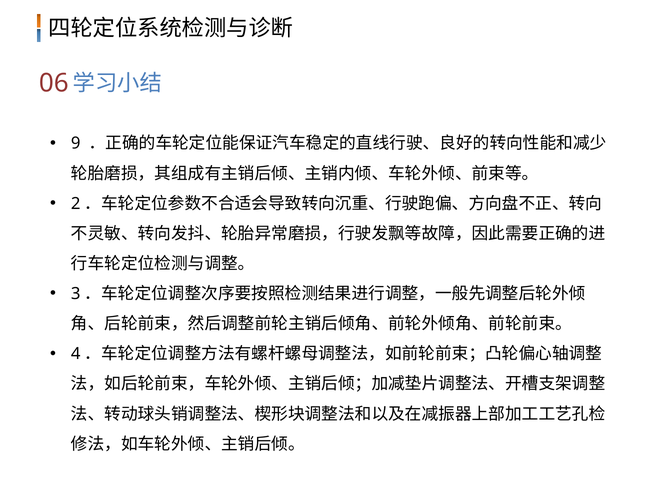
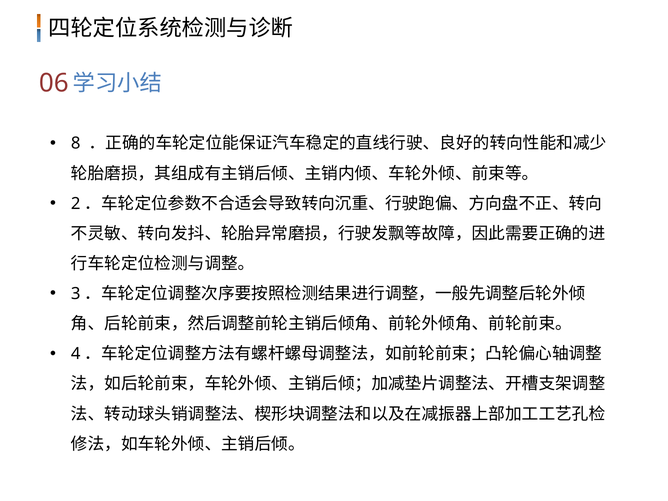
9: 9 -> 8
